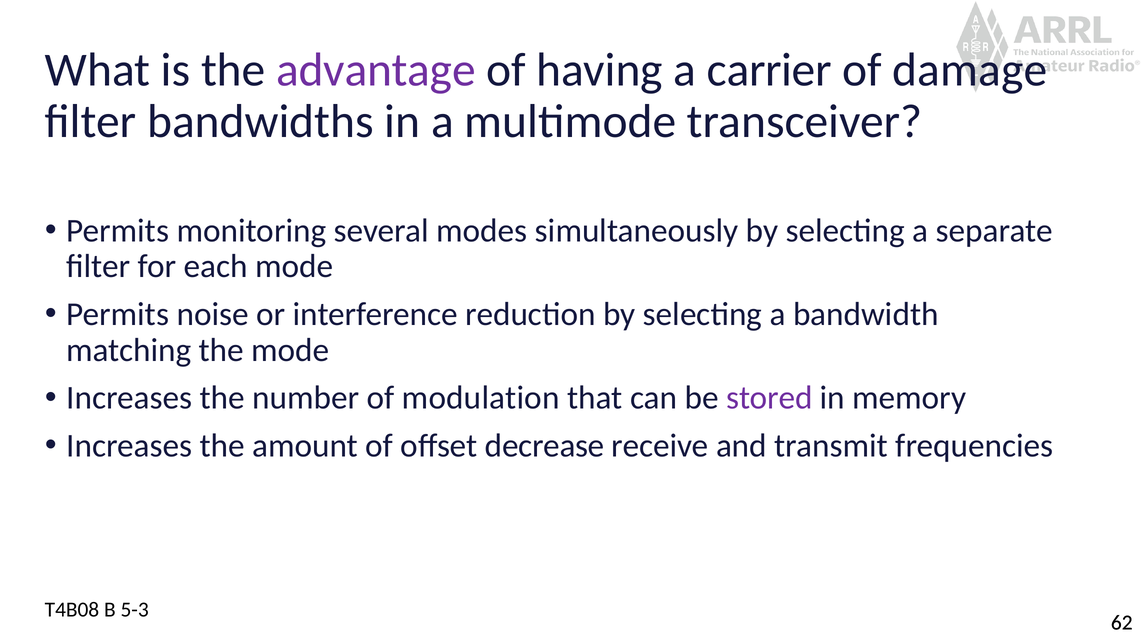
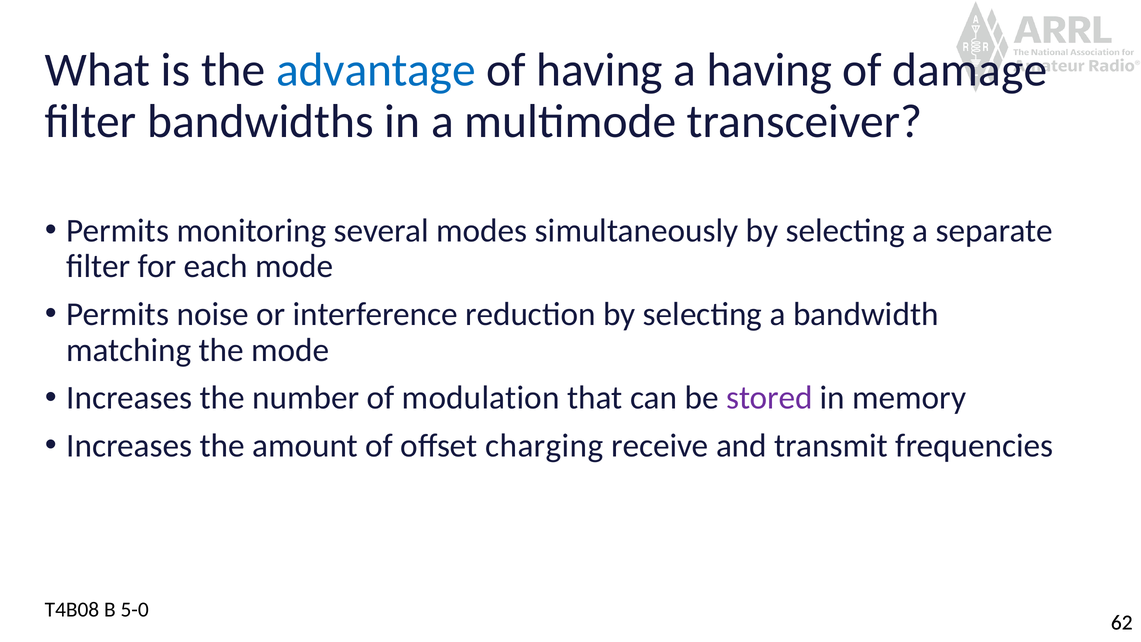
advantage colour: purple -> blue
a carrier: carrier -> having
decrease: decrease -> charging
5-3: 5-3 -> 5-0
